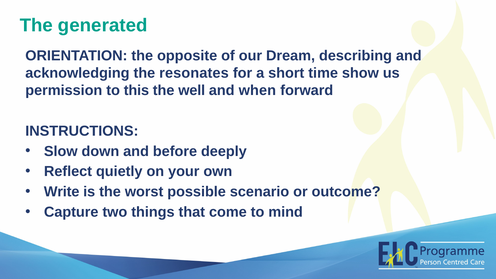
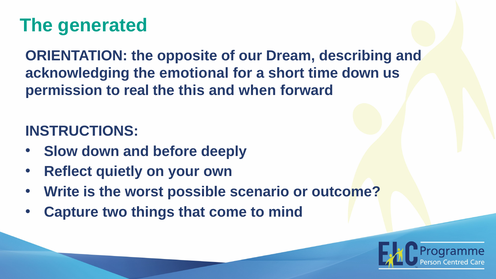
resonates: resonates -> emotional
time show: show -> down
this: this -> real
well: well -> this
